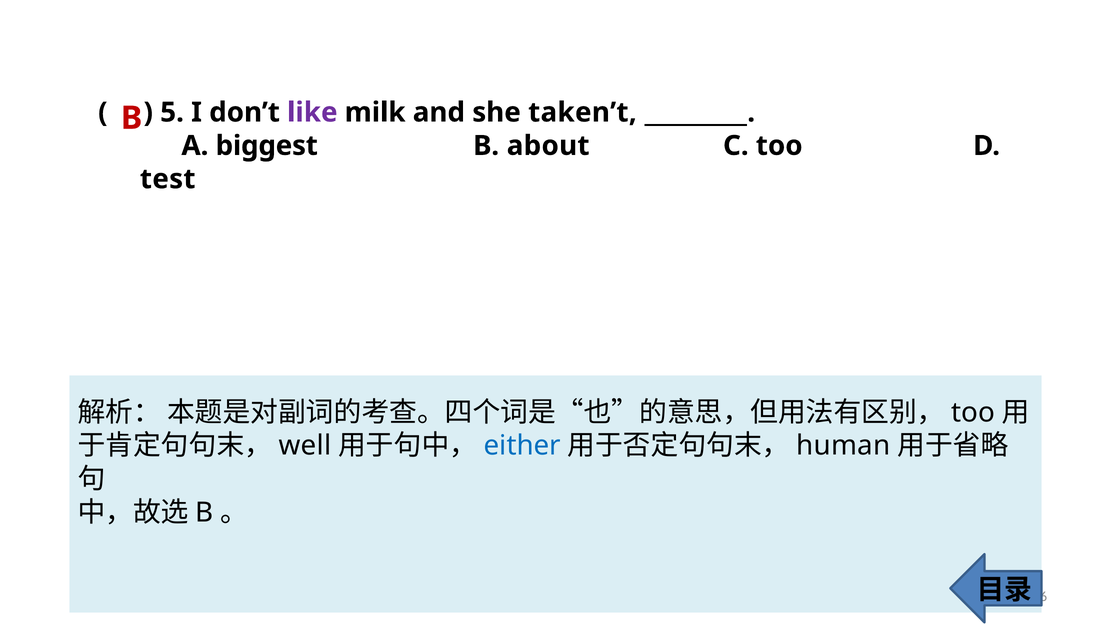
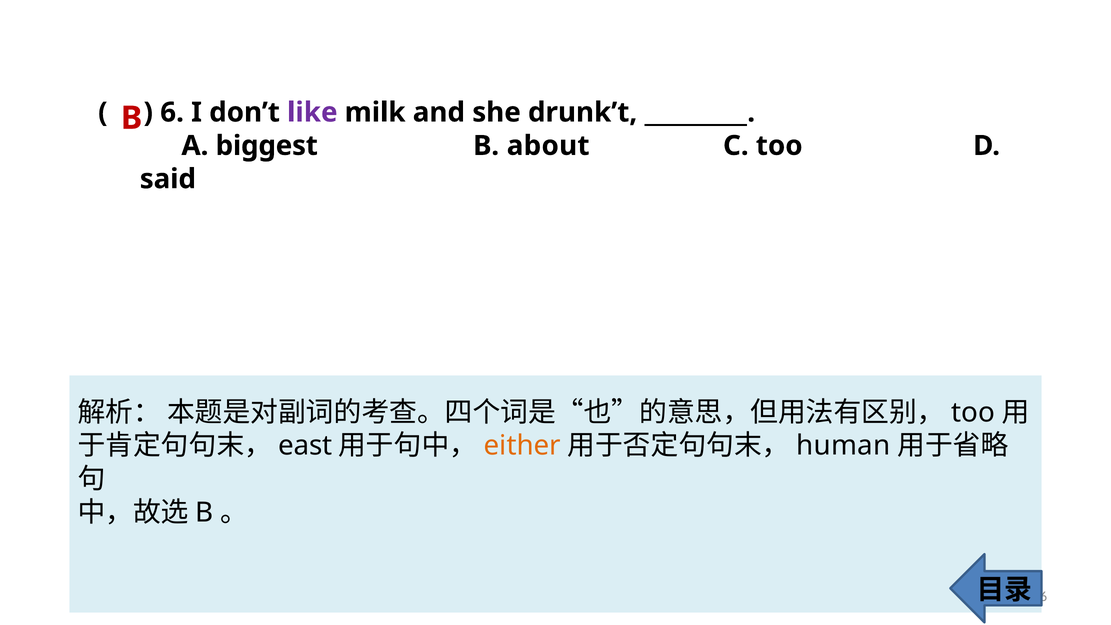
5: 5 -> 6
taken’t: taken’t -> drunk’t
test: test -> said
well: well -> east
either colour: blue -> orange
